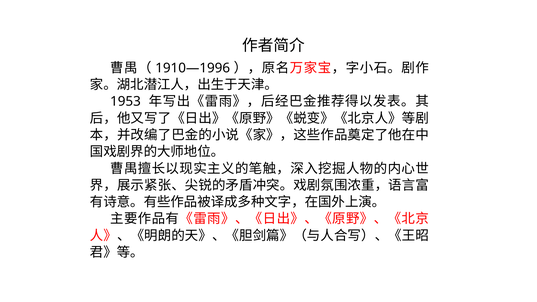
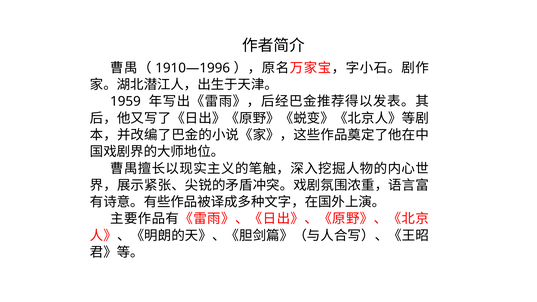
1953: 1953 -> 1959
